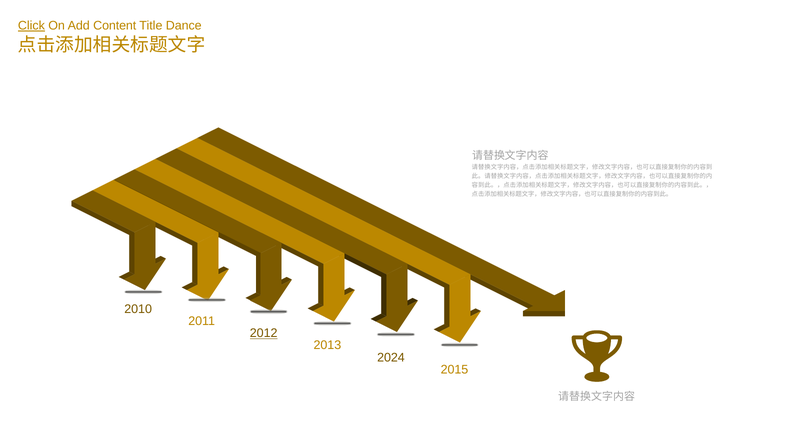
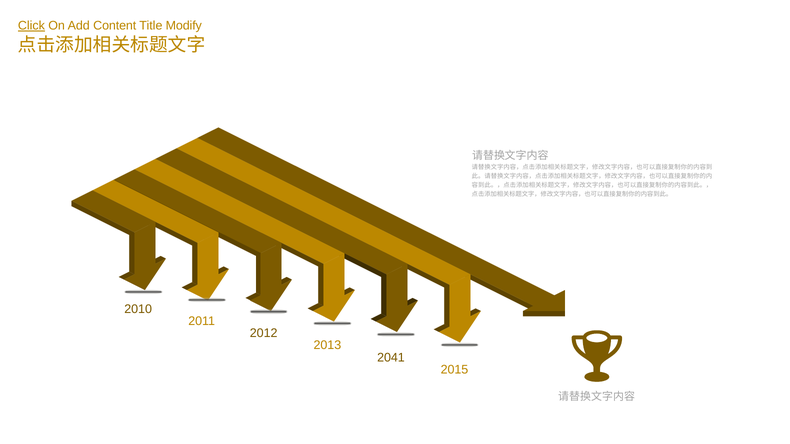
Dance: Dance -> Modify
2012 underline: present -> none
2024: 2024 -> 2041
